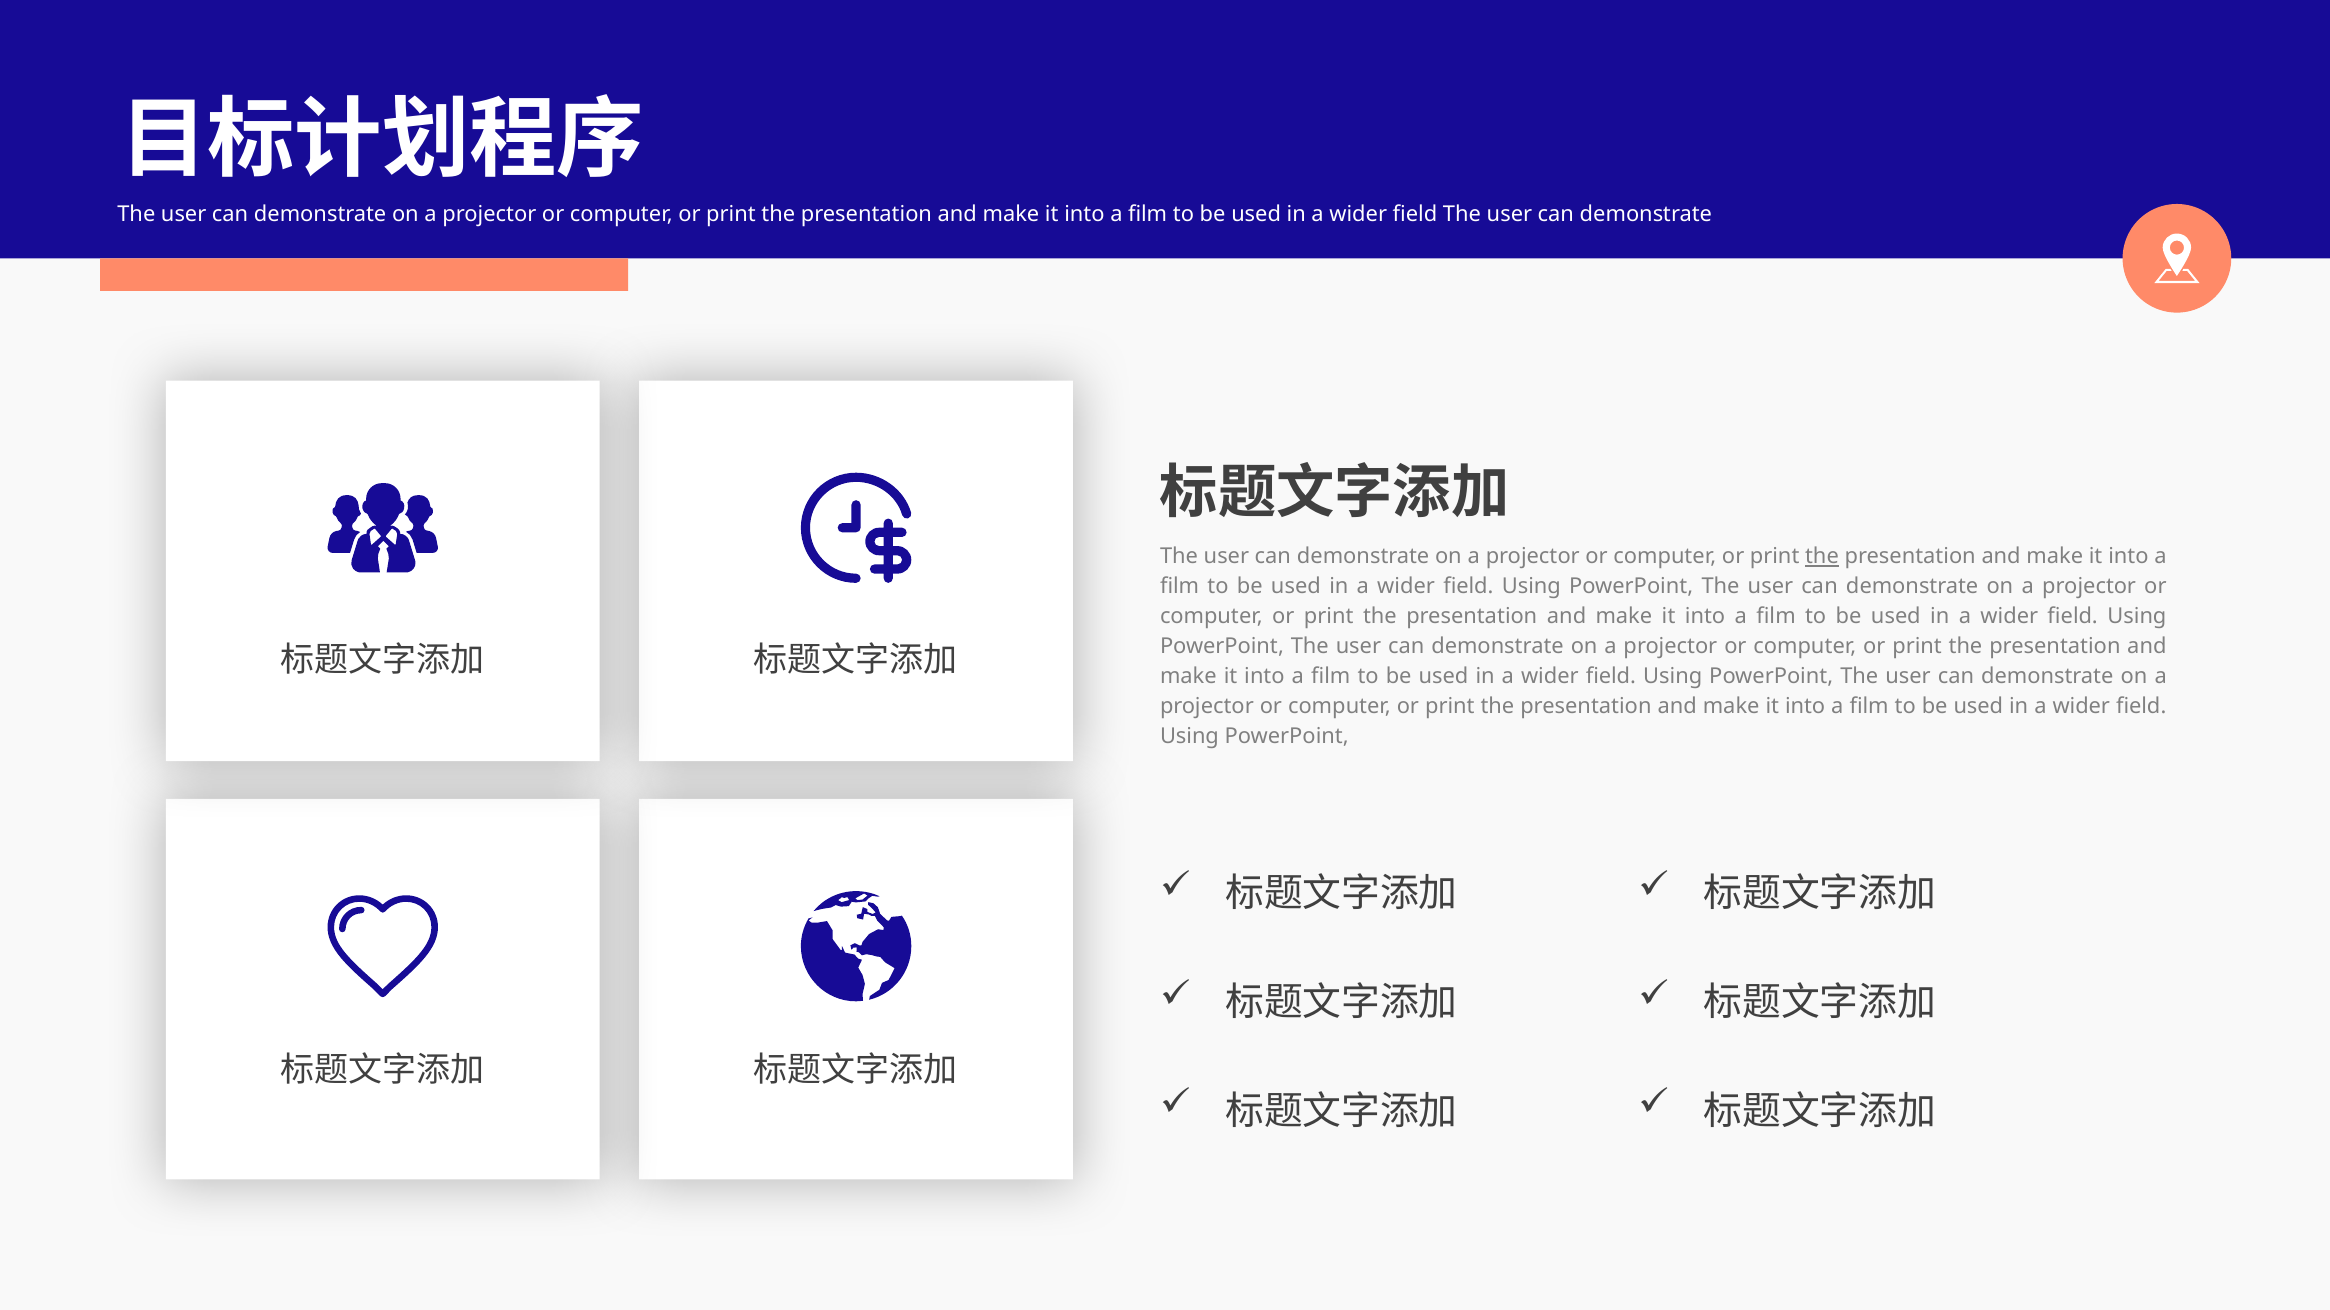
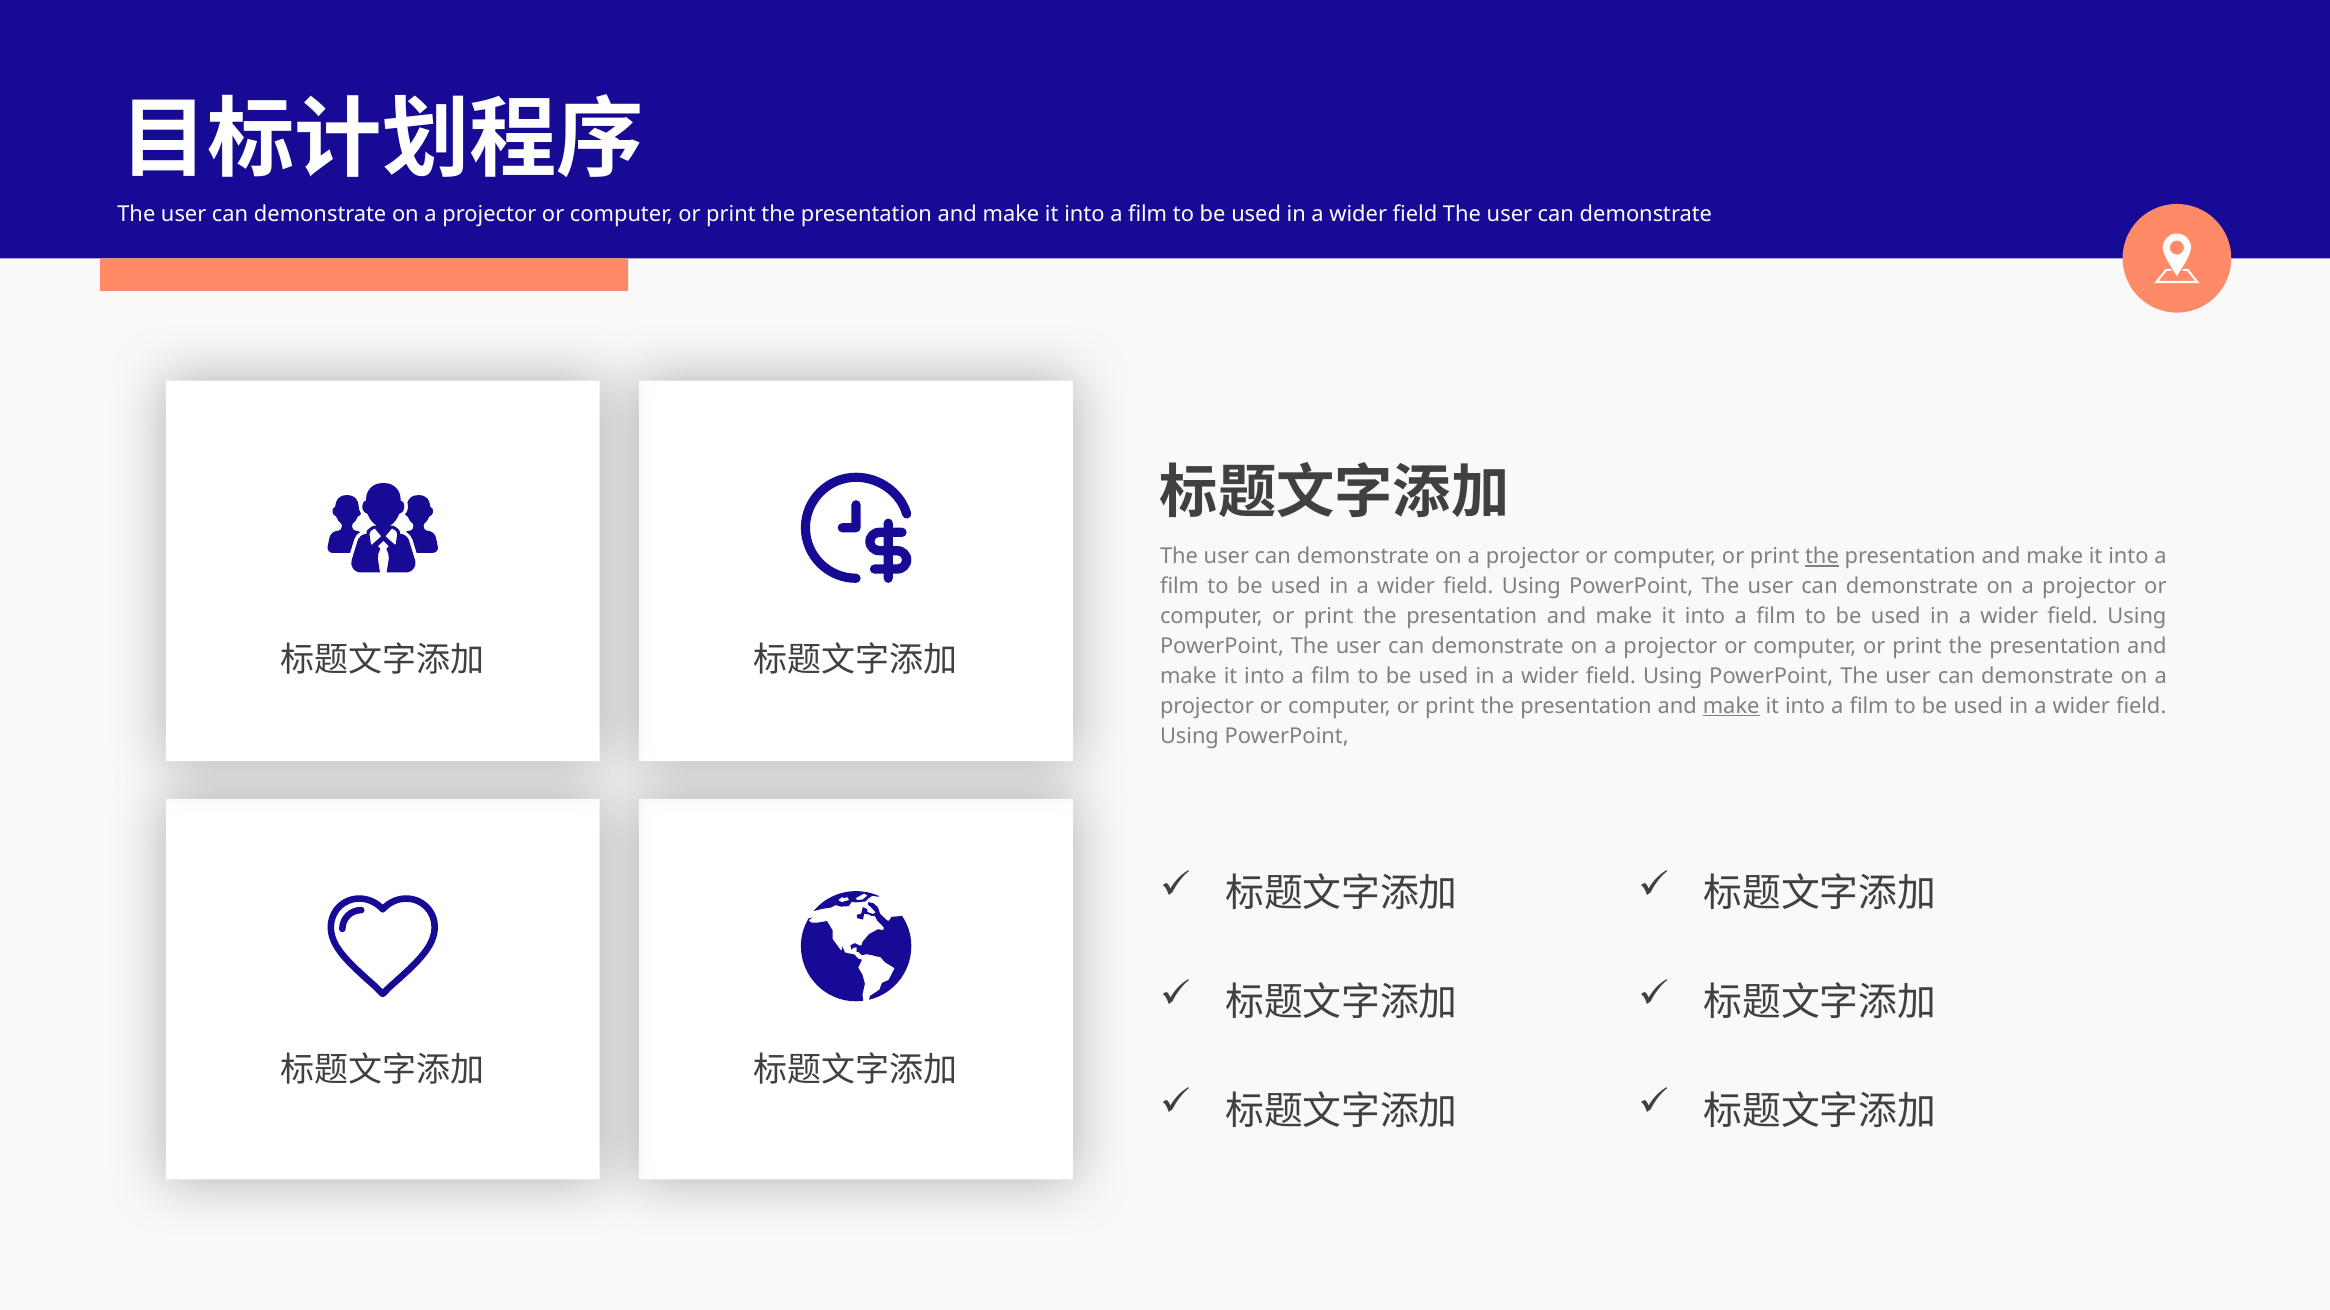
make at (1731, 706) underline: none -> present
